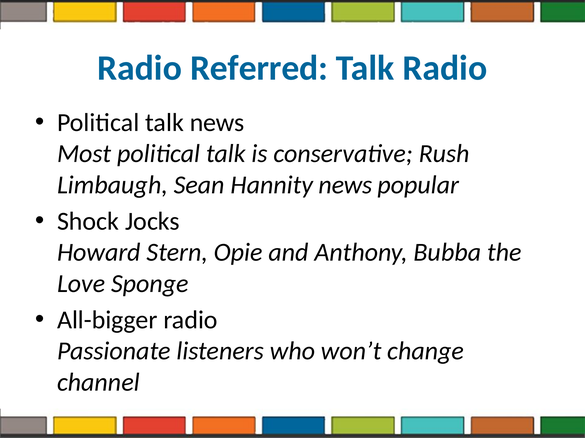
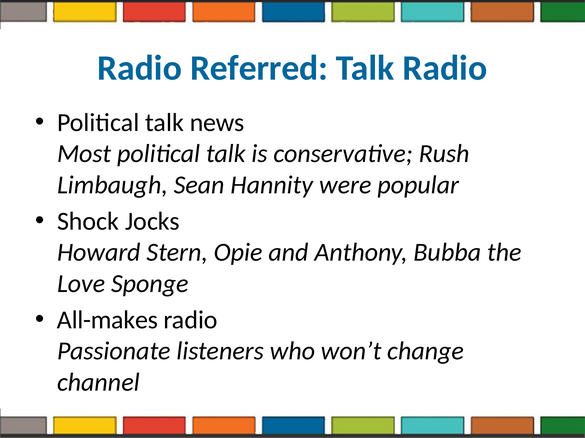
Hannity news: news -> were
All-bigger: All-bigger -> All-makes
